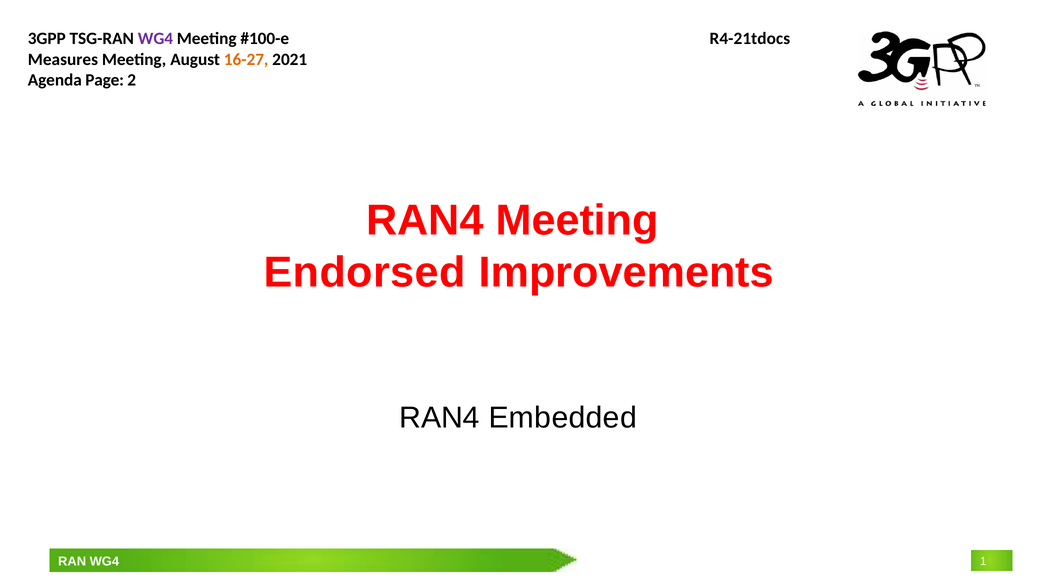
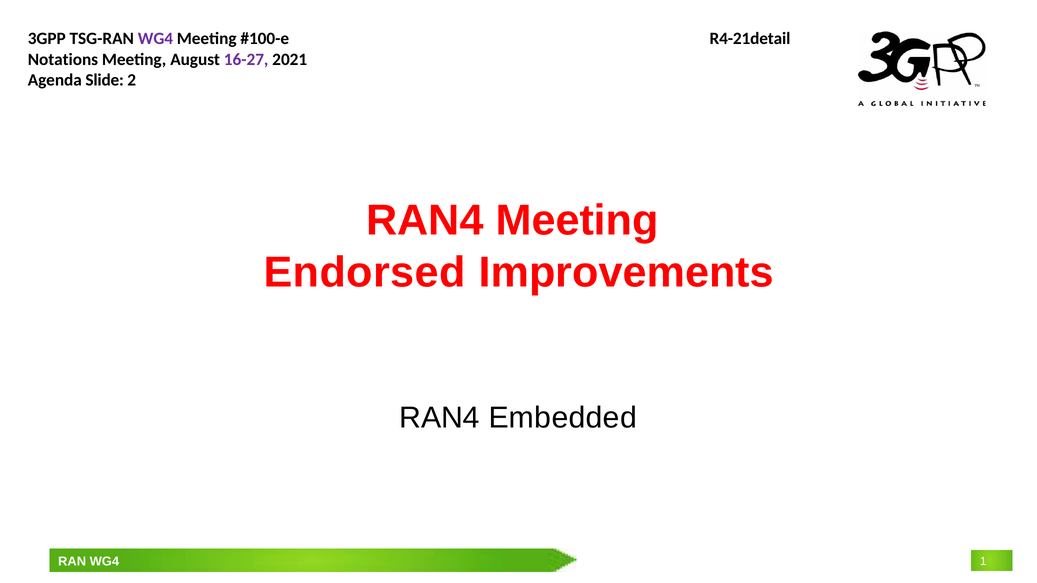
R4-21tdocs: R4-21tdocs -> R4-21detail
Measures: Measures -> Notations
16-27 colour: orange -> purple
Page: Page -> Slide
